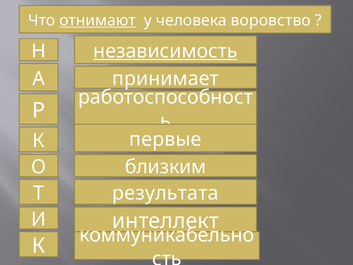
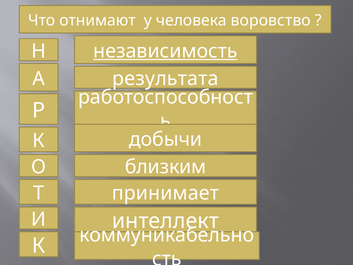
отнимают underline: present -> none
принимает: принимает -> результата
первые: первые -> добычи
результата: результата -> принимает
